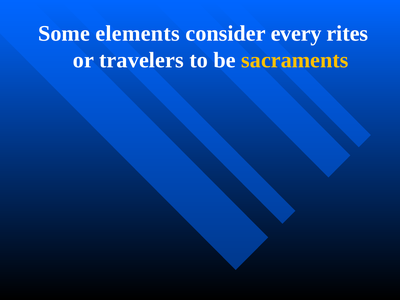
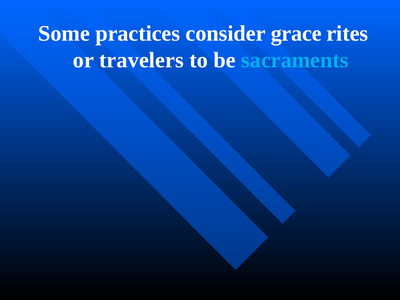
elements: elements -> practices
every: every -> grace
sacraments colour: yellow -> light blue
